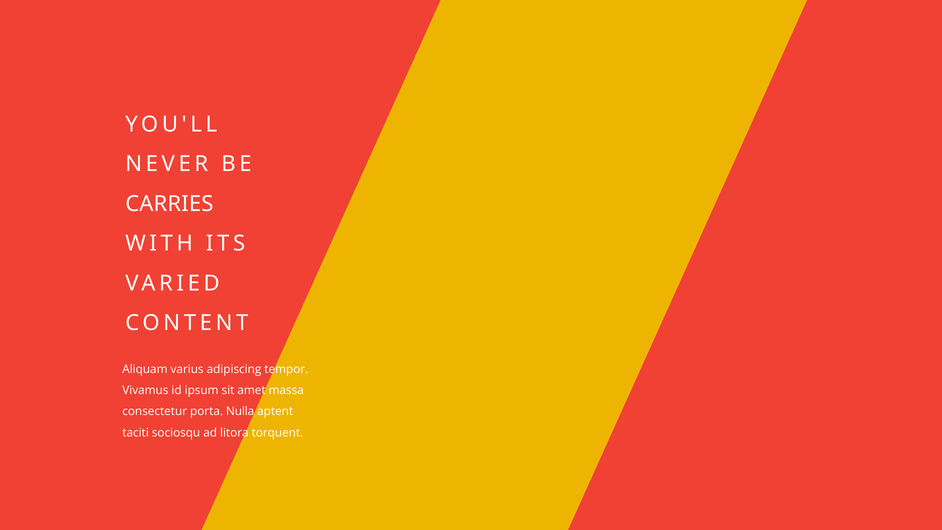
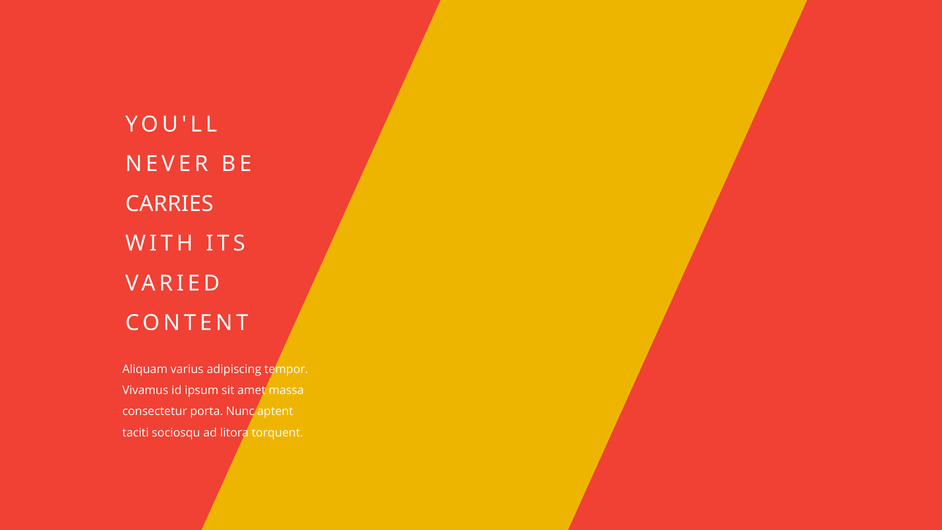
Nulla: Nulla -> Nunc
